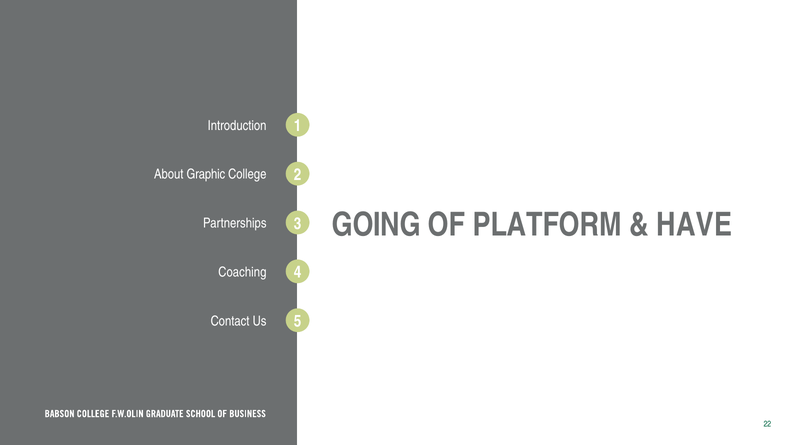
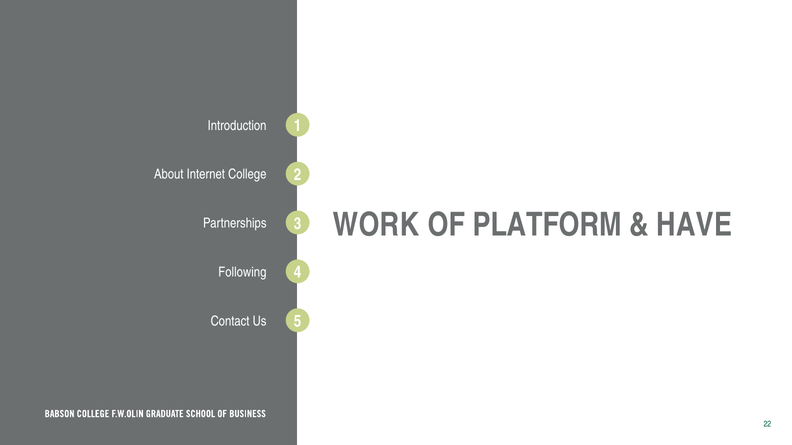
Graphic: Graphic -> Internet
GOING: GOING -> WORK
Coaching: Coaching -> Following
